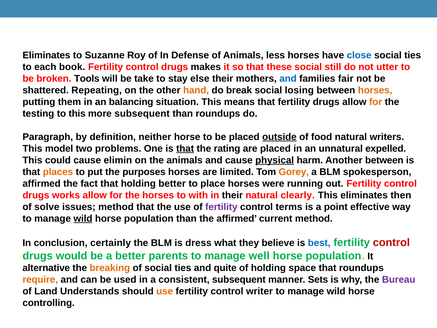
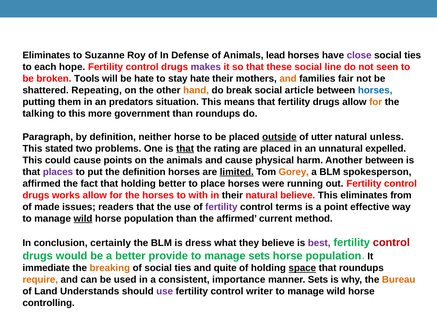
less: less -> lead
close colour: blue -> purple
book: book -> hope
makes colour: black -> purple
still: still -> line
utter: utter -> seen
be take: take -> hate
stay else: else -> hate
and at (288, 79) colour: blue -> orange
losing: losing -> article
horses at (375, 90) colour: orange -> blue
balancing: balancing -> predators
testing: testing -> talking
more subsequent: subsequent -> government
food: food -> utter
writers: writers -> unless
model: model -> stated
elimin: elimin -> points
physical underline: present -> none
places colour: orange -> purple
the purposes: purposes -> definition
limited underline: none -> present
natural clearly: clearly -> believe
then: then -> from
solve: solve -> made
issues method: method -> readers
best colour: blue -> purple
parents: parents -> provide
manage well: well -> sets
alternative: alternative -> immediate
space underline: none -> present
consistent subsequent: subsequent -> importance
Bureau colour: purple -> orange
use at (165, 291) colour: orange -> purple
